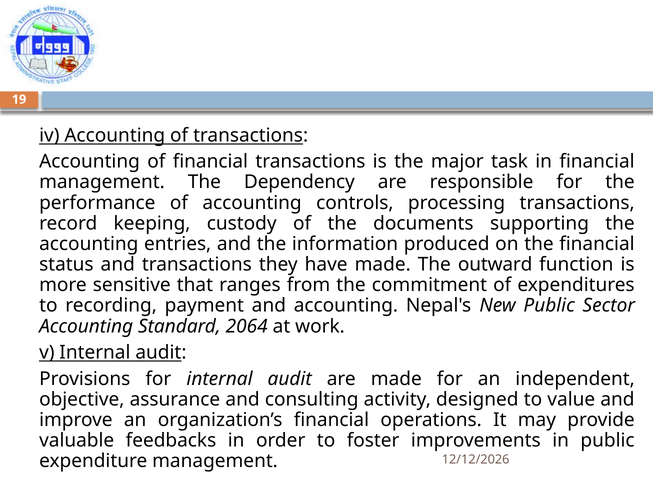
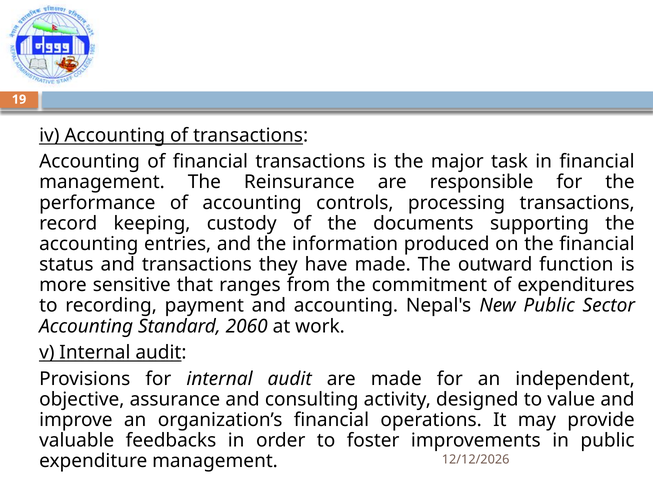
Dependency: Dependency -> Reinsurance
2064: 2064 -> 2060
